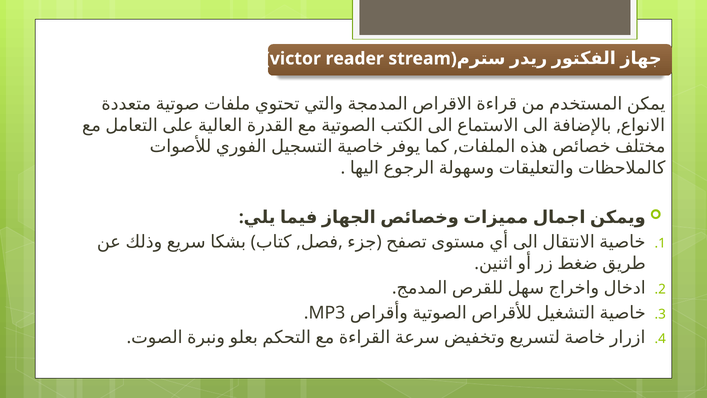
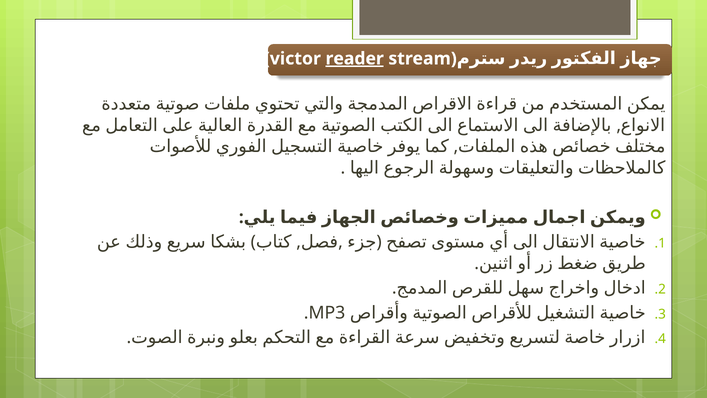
reader underline: none -> present
